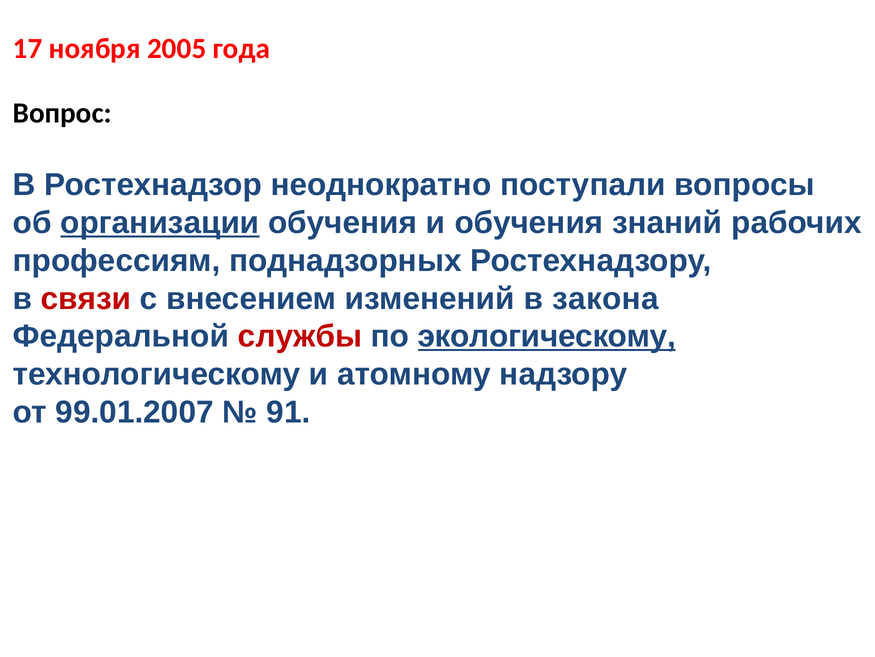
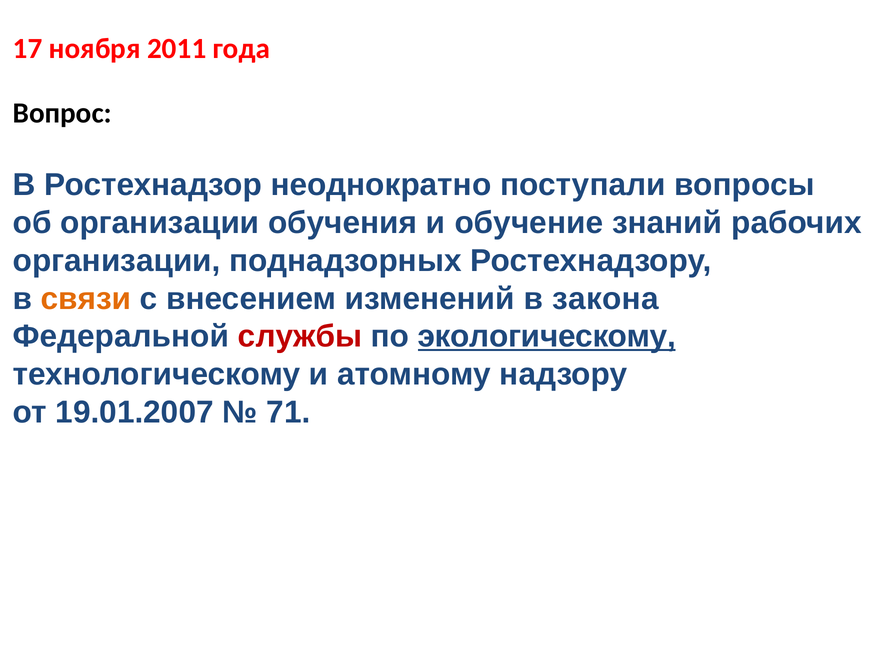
2005: 2005 -> 2011
организации at (160, 222) underline: present -> none
и обучения: обучения -> обучение
профессиям at (117, 260): профессиям -> организации
связи colour: red -> orange
99.01.2007: 99.01.2007 -> 19.01.2007
91: 91 -> 71
